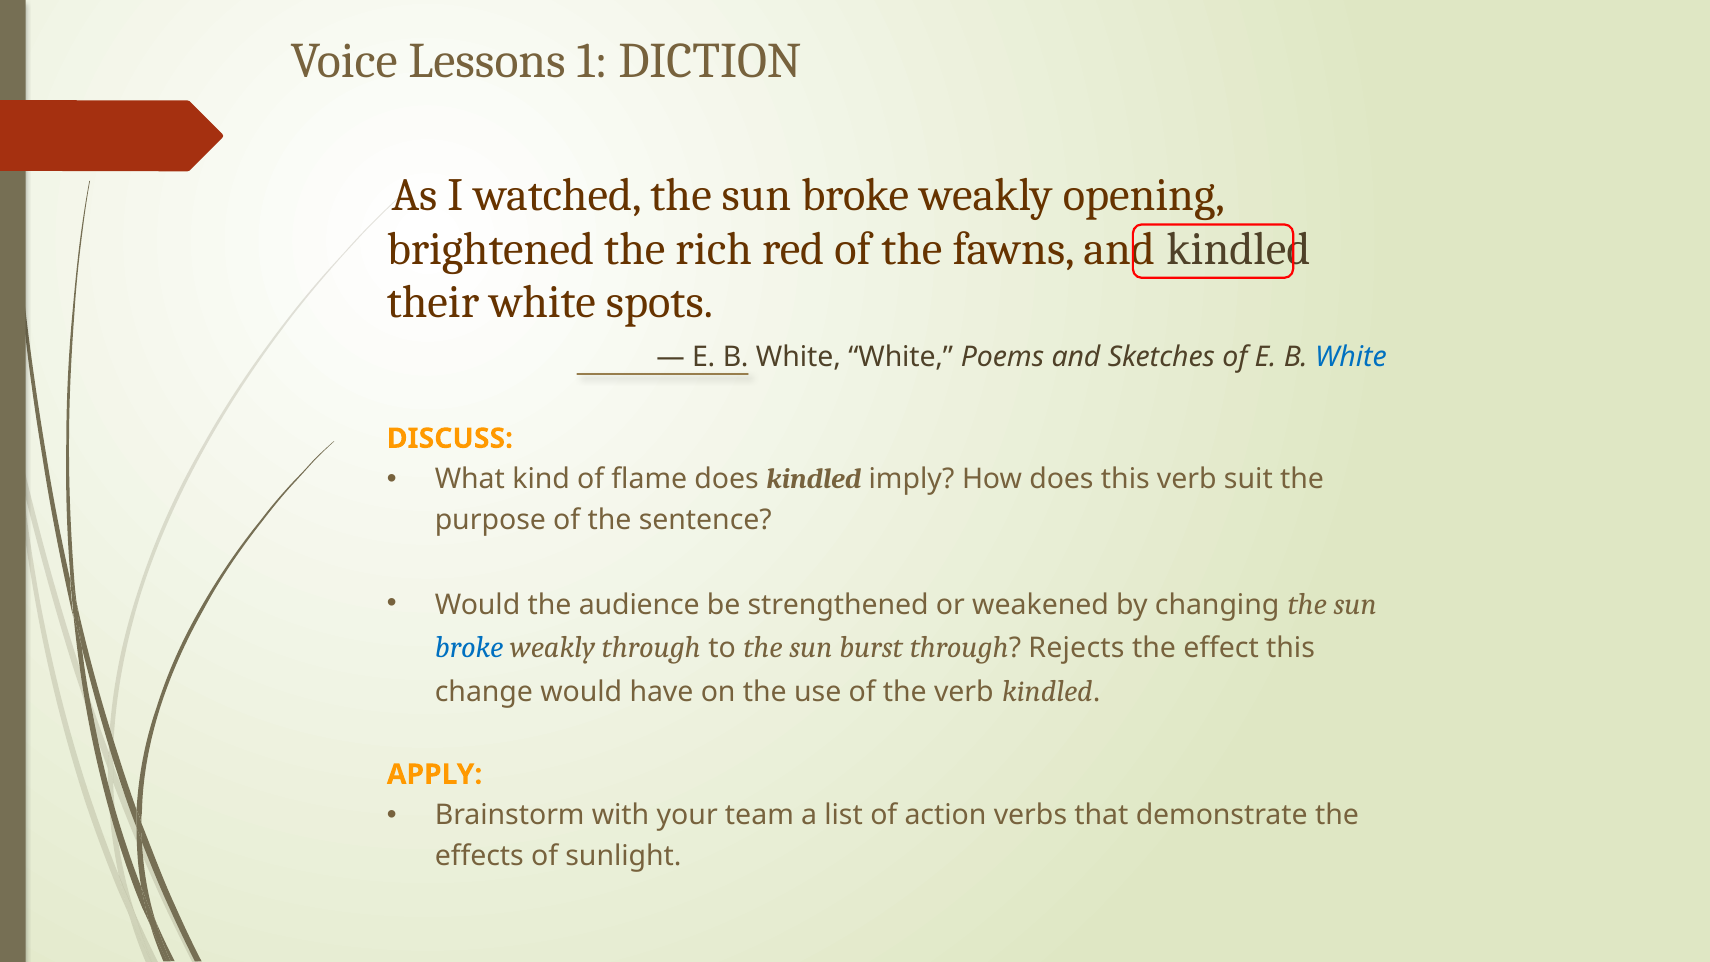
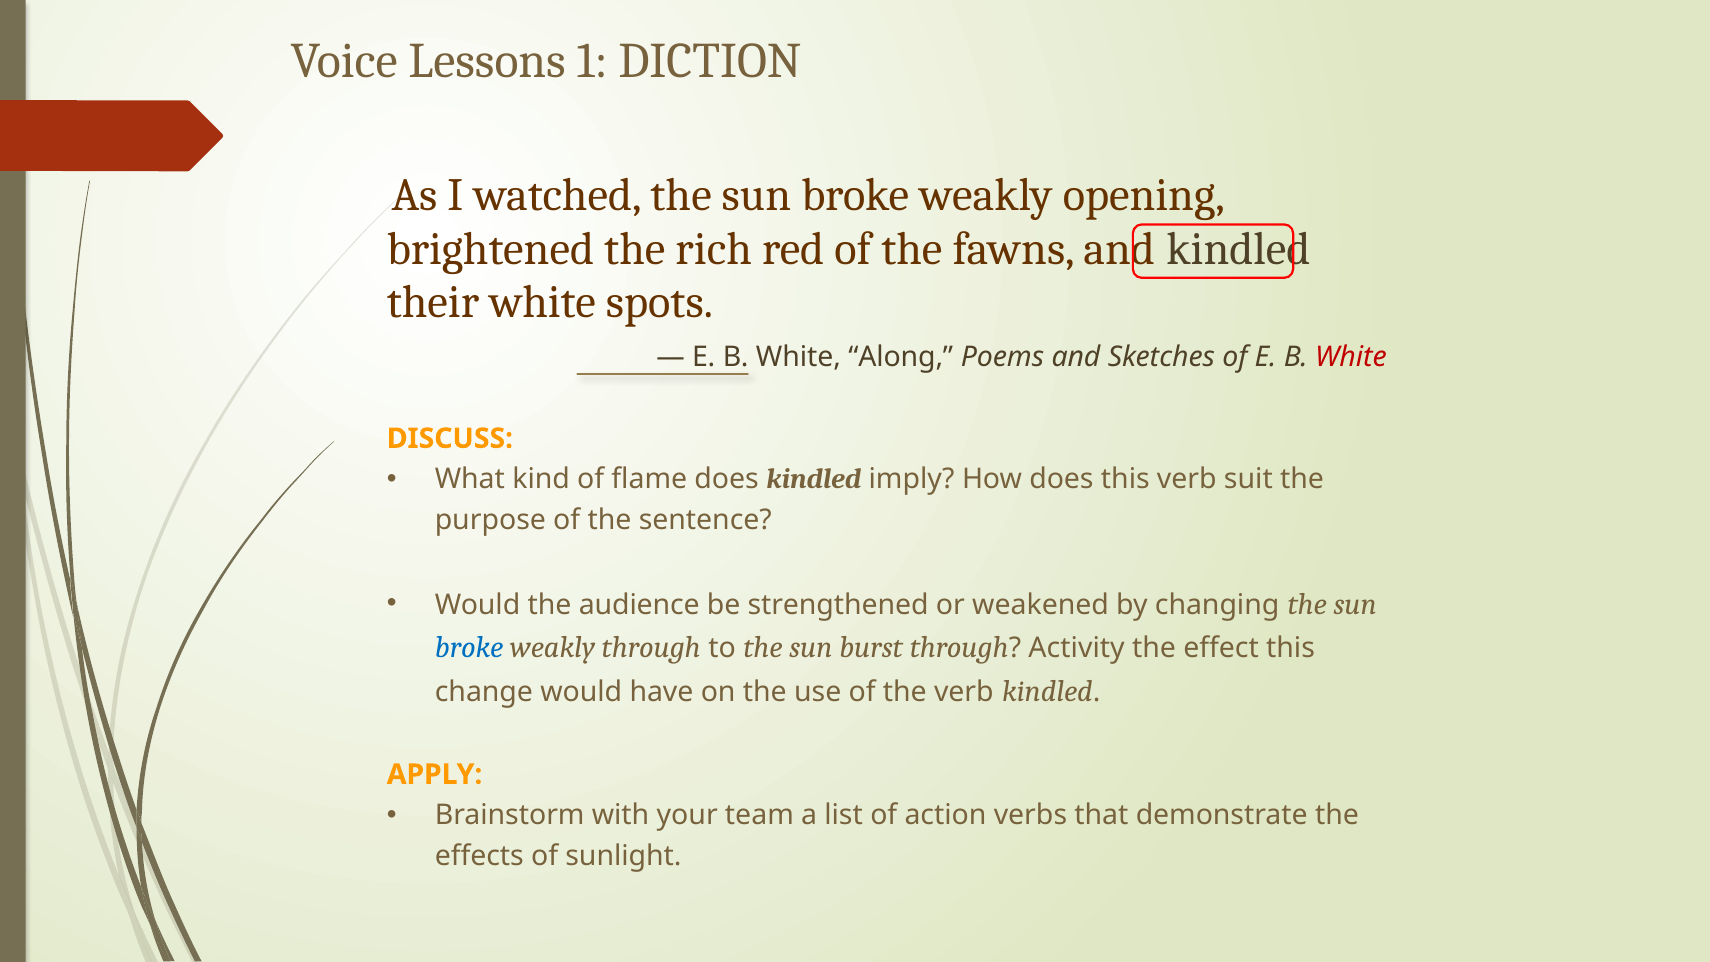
White White: White -> Along
White at (1351, 357) colour: blue -> red
Rejects: Rejects -> Activity
